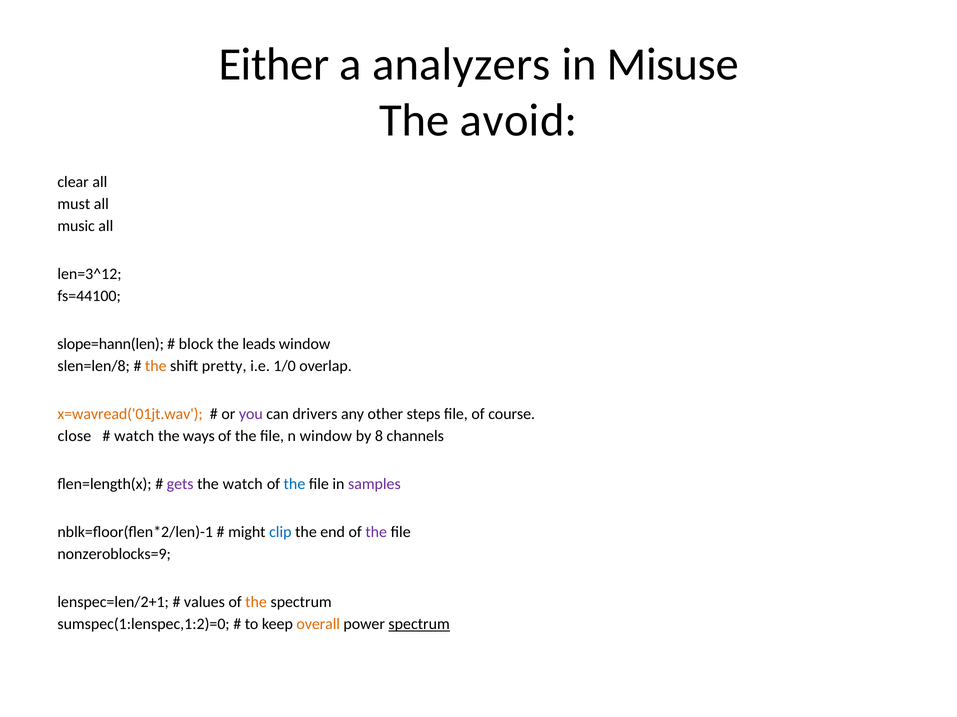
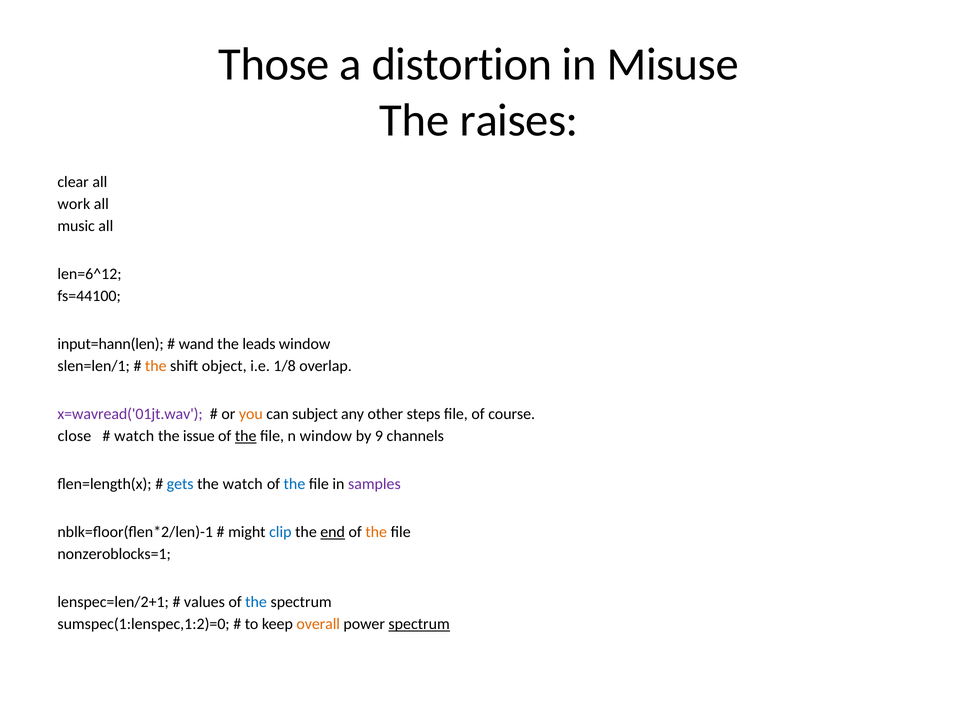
Either: Either -> Those
analyzers: analyzers -> distortion
avoid: avoid -> raises
must: must -> work
len=3^12: len=3^12 -> len=6^12
slope=hann(len: slope=hann(len -> input=hann(len
block: block -> wand
slen=len/8: slen=len/8 -> slen=len/1
pretty: pretty -> object
1/0: 1/0 -> 1/8
x=wavread('01jt.wav colour: orange -> purple
you colour: purple -> orange
drivers: drivers -> subject
ways: ways -> issue
the at (246, 437) underline: none -> present
8: 8 -> 9
gets colour: purple -> blue
end underline: none -> present
the at (376, 533) colour: purple -> orange
nonzeroblocks=9: nonzeroblocks=9 -> nonzeroblocks=1
the at (256, 603) colour: orange -> blue
